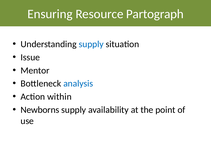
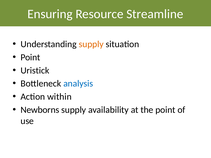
Partograph: Partograph -> Streamline
supply at (91, 44) colour: blue -> orange
Issue at (30, 57): Issue -> Point
Mentor: Mentor -> Uristick
